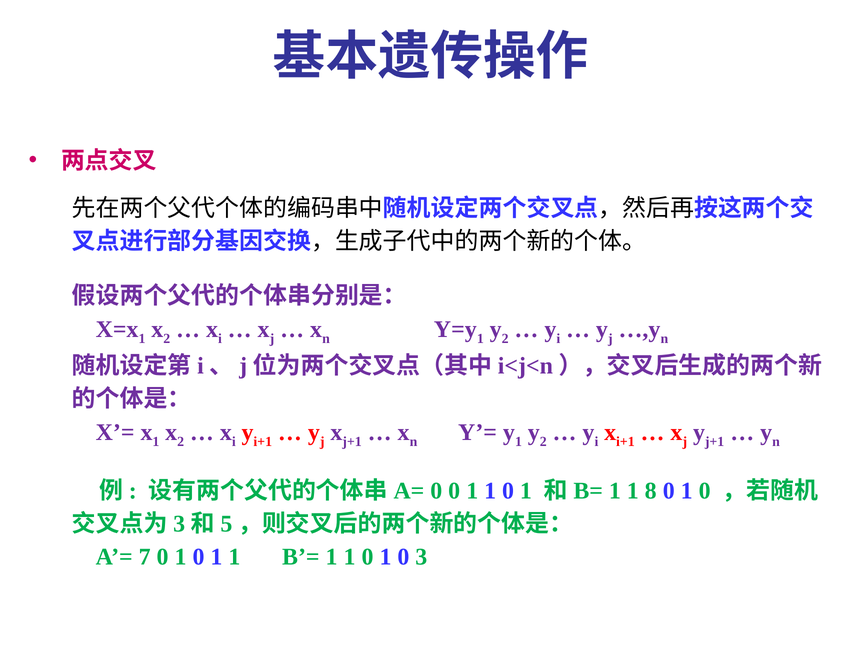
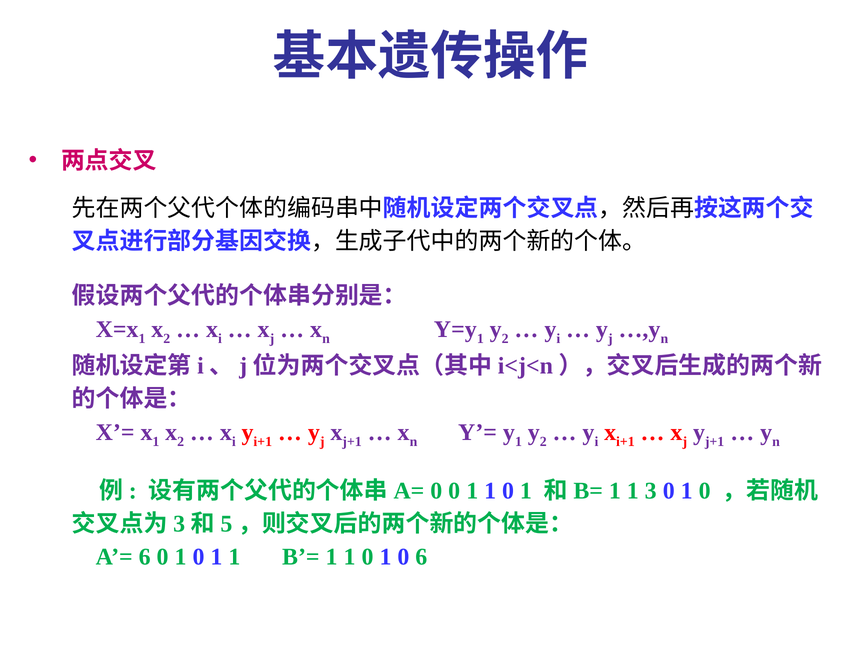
8: 8 -> 3
A’= 7: 7 -> 6
0 3: 3 -> 6
